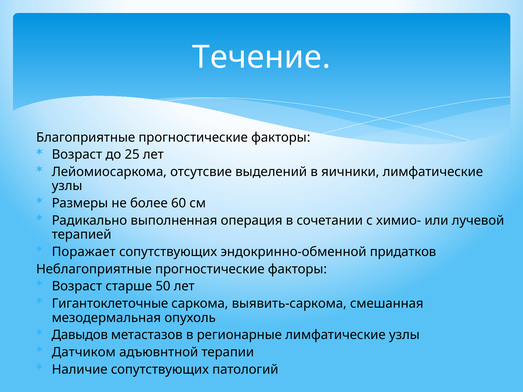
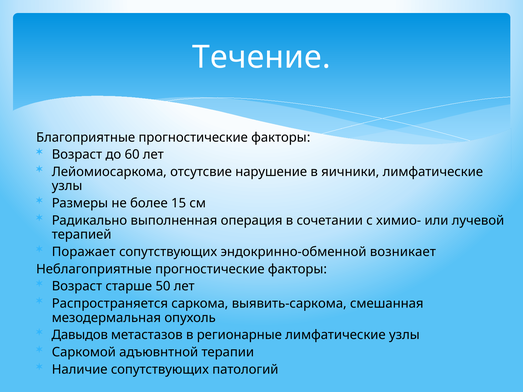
25: 25 -> 60
выделений: выделений -> нарушение
60: 60 -> 15
придатков: придатков -> возникает
Гигантоклеточные: Гигантоклеточные -> Распространяется
Датчиком: Датчиком -> Саркомой
